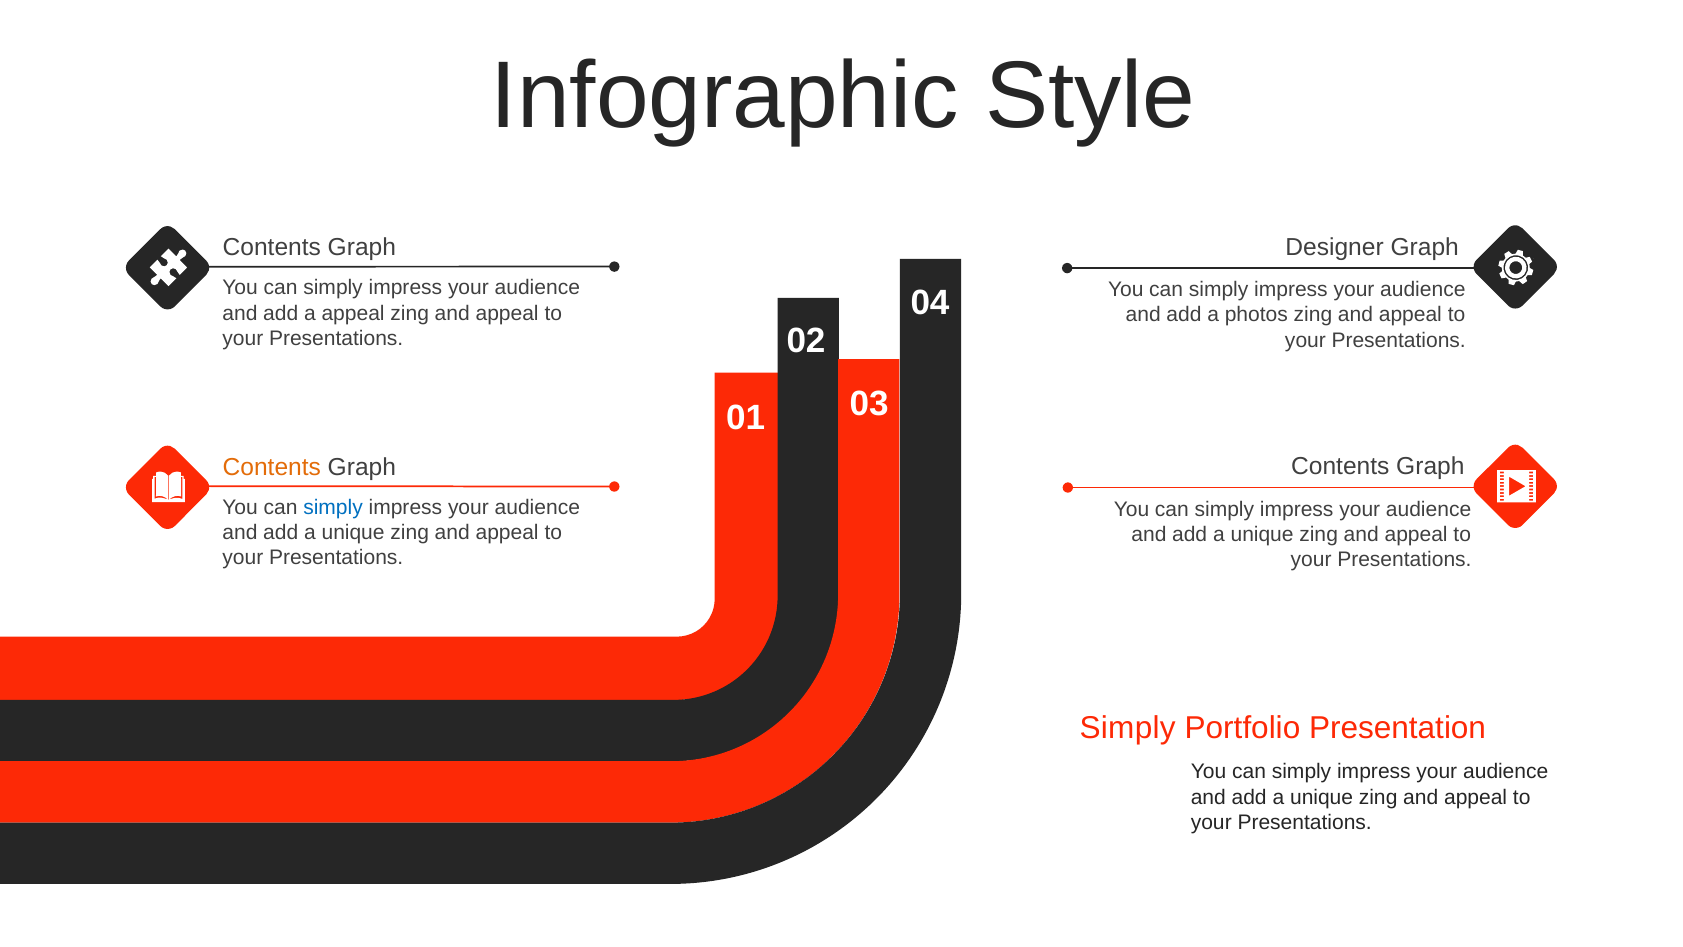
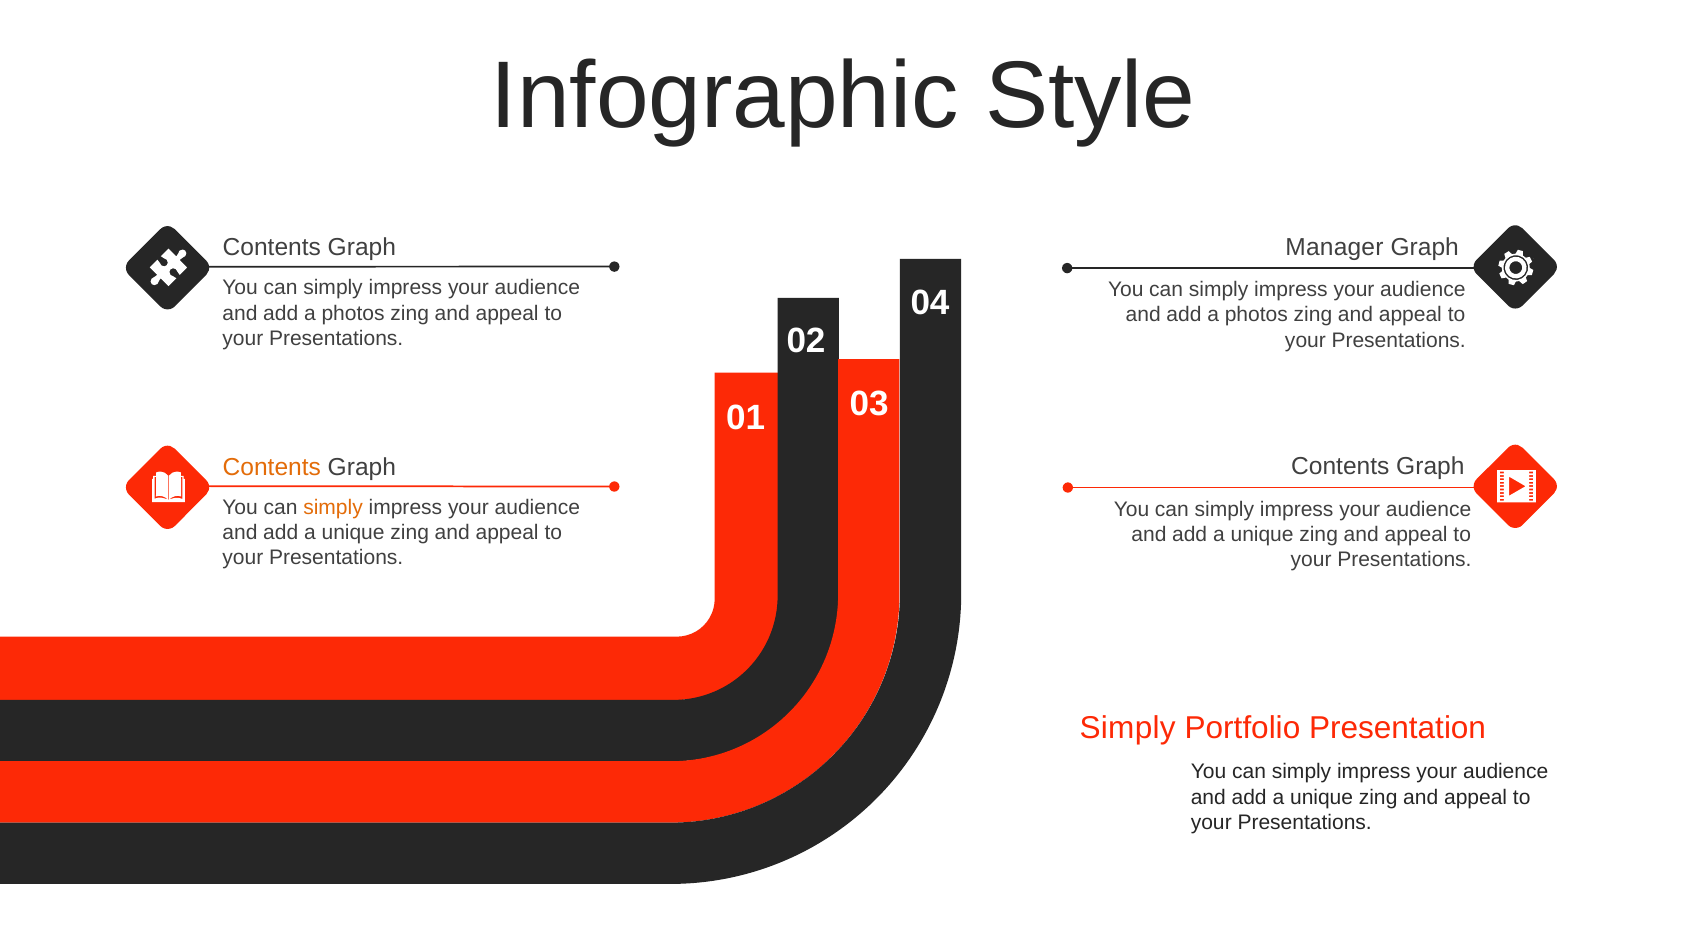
Designer: Designer -> Manager
appeal at (353, 313): appeal -> photos
simply at (333, 507) colour: blue -> orange
